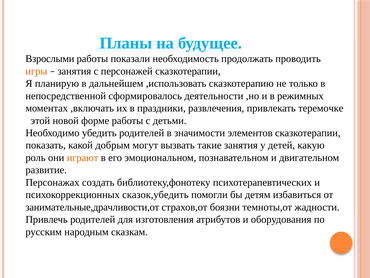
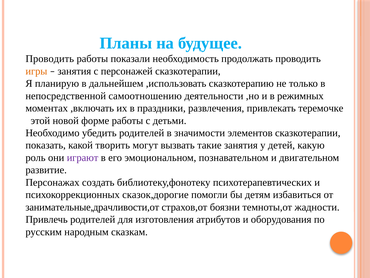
Взрослыми at (50, 59): Взрослыми -> Проводить
сформировалось: сформировалось -> самоотношению
добрым: добрым -> творить
играют colour: orange -> purple
сказок,убедить: сказок,убедить -> сказок,дорогие
